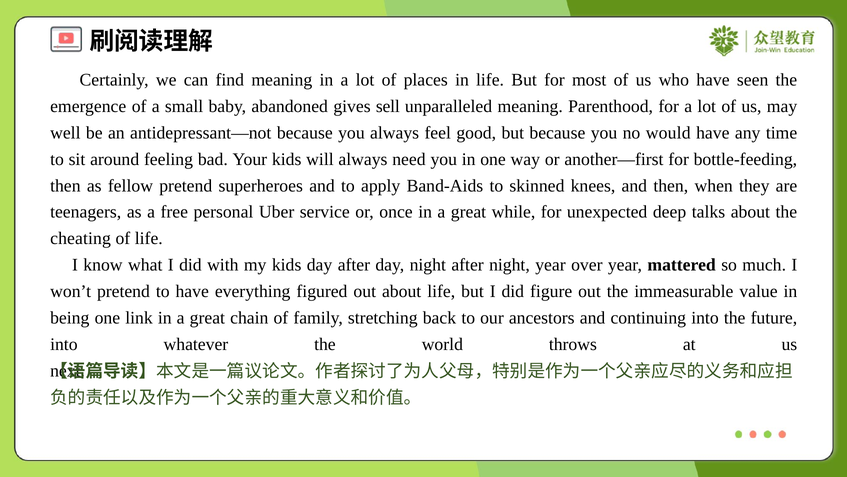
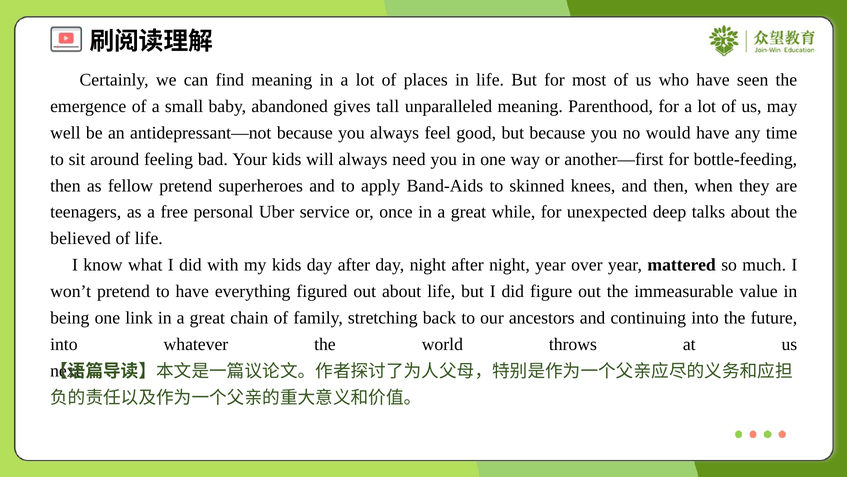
sell: sell -> tall
cheating: cheating -> believed
